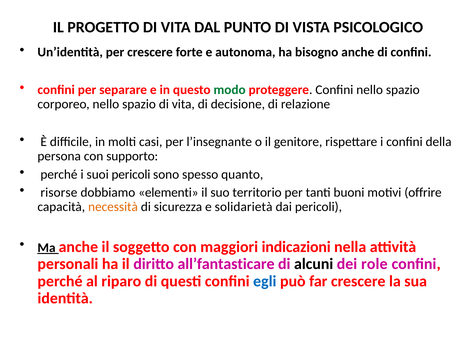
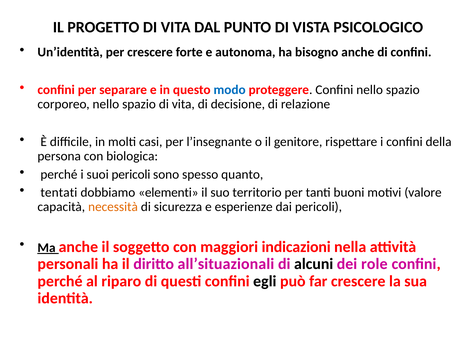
modo colour: green -> blue
supporto: supporto -> biologica
risorse: risorse -> tentati
offrire: offrire -> valore
solidarietà: solidarietà -> esperienze
all’fantasticare: all’fantasticare -> all’situazionali
egli colour: blue -> black
